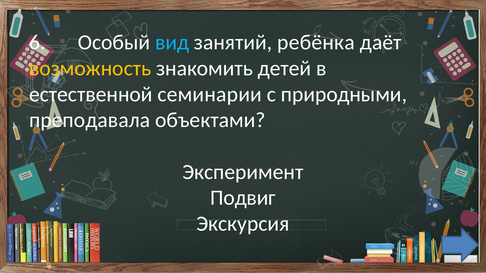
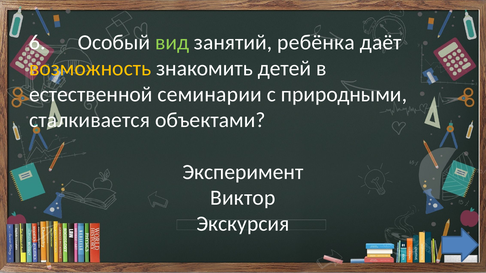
вид colour: light blue -> light green
преподавала: преподавала -> сталкивается
Подвиг: Подвиг -> Виктор
